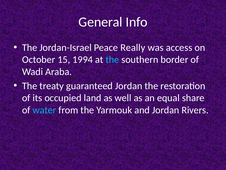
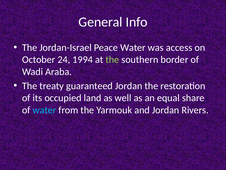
Peace Really: Really -> Water
15: 15 -> 24
the at (112, 59) colour: light blue -> light green
